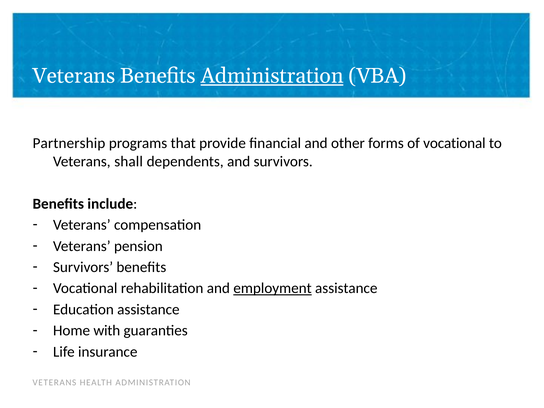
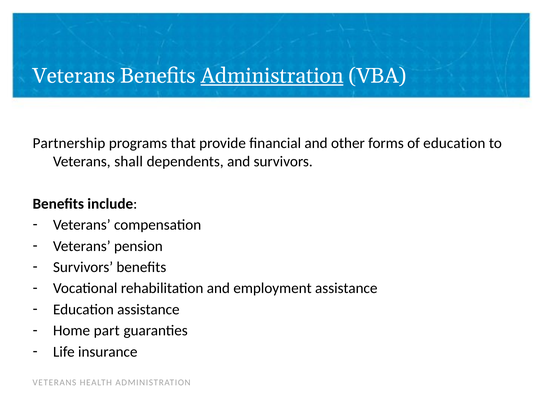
of vocational: vocational -> education
employment underline: present -> none
with: with -> part
